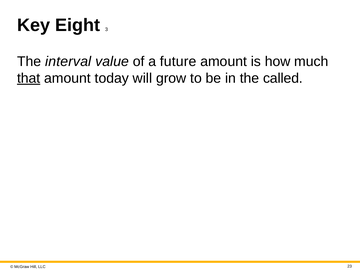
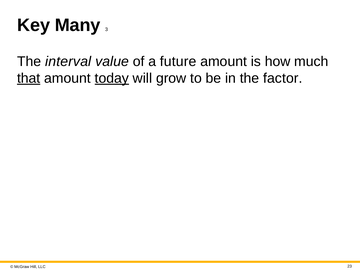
Eight: Eight -> Many
today underline: none -> present
called: called -> factor
